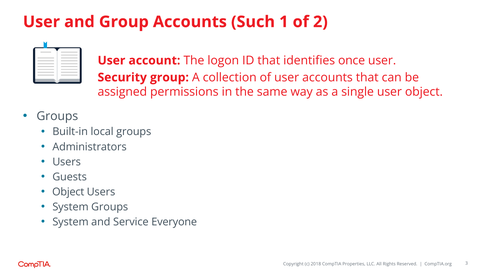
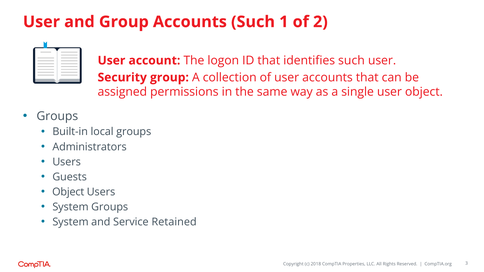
identifies once: once -> such
Everyone: Everyone -> Retained
